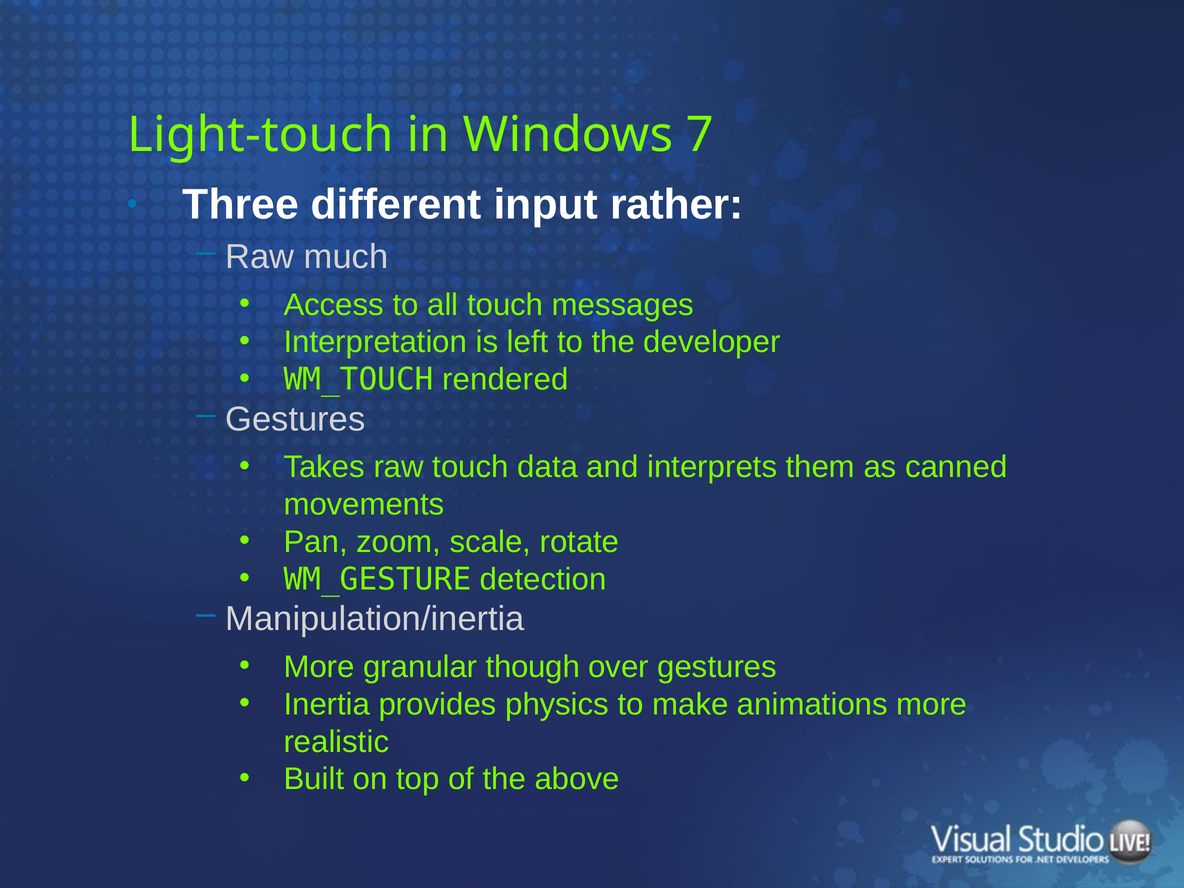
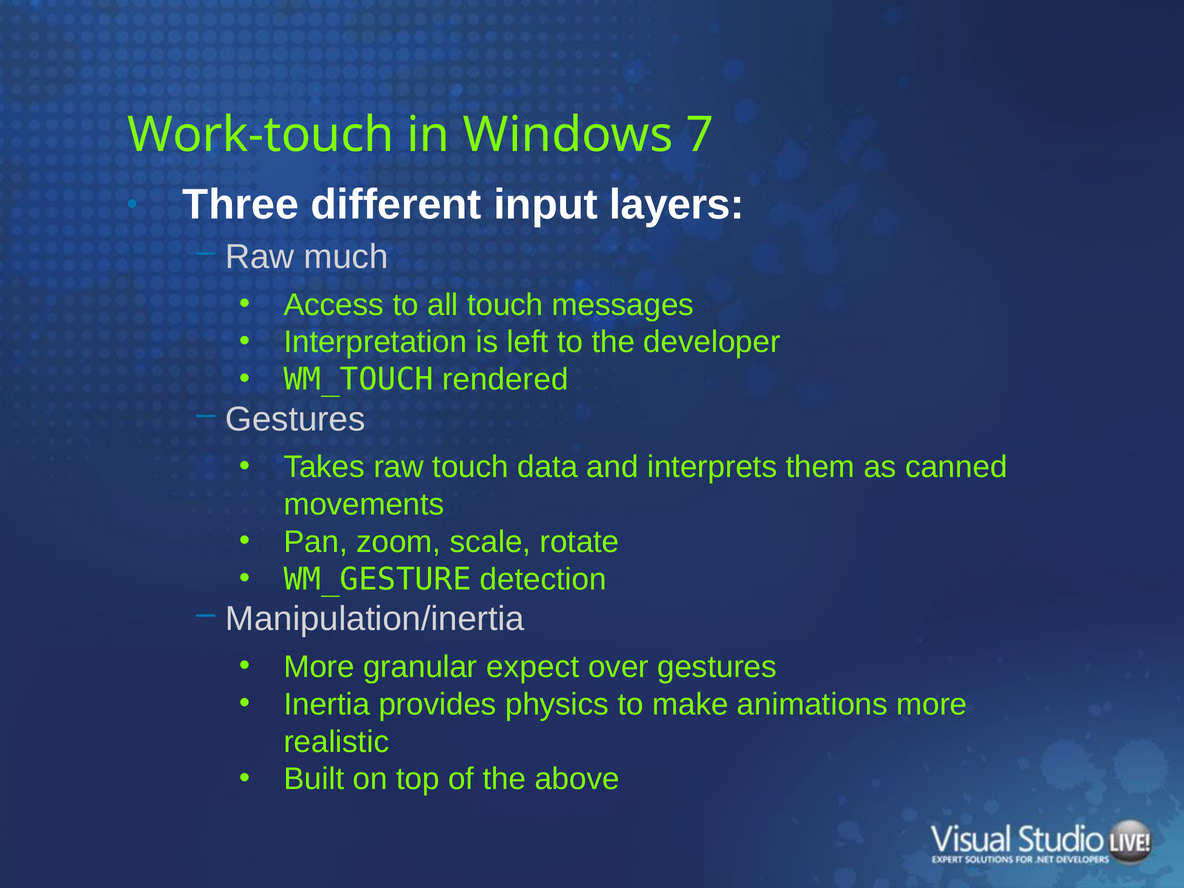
Light-touch: Light-touch -> Work-touch
rather: rather -> layers
though: though -> expect
